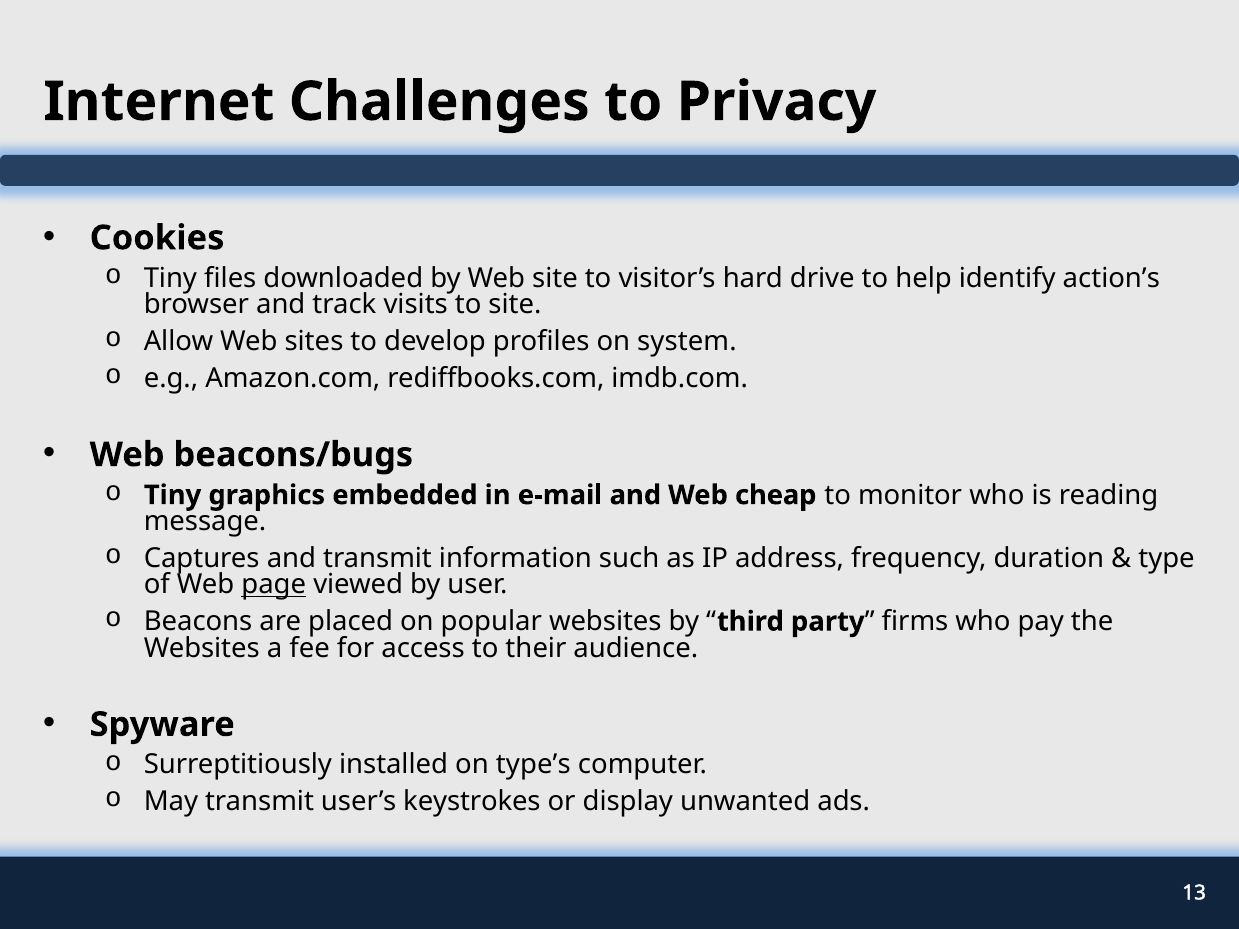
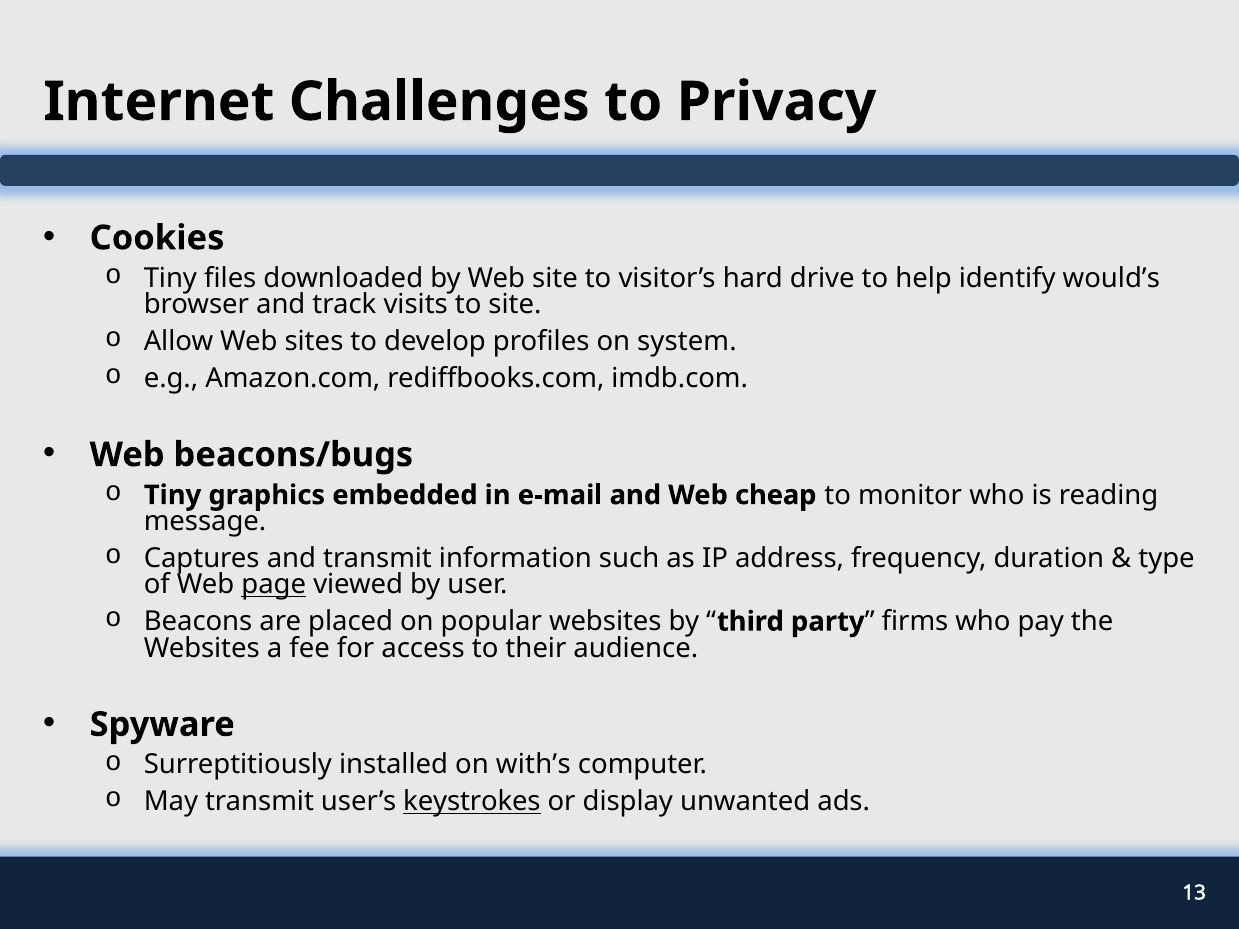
action’s: action’s -> would’s
type’s: type’s -> with’s
keystrokes underline: none -> present
